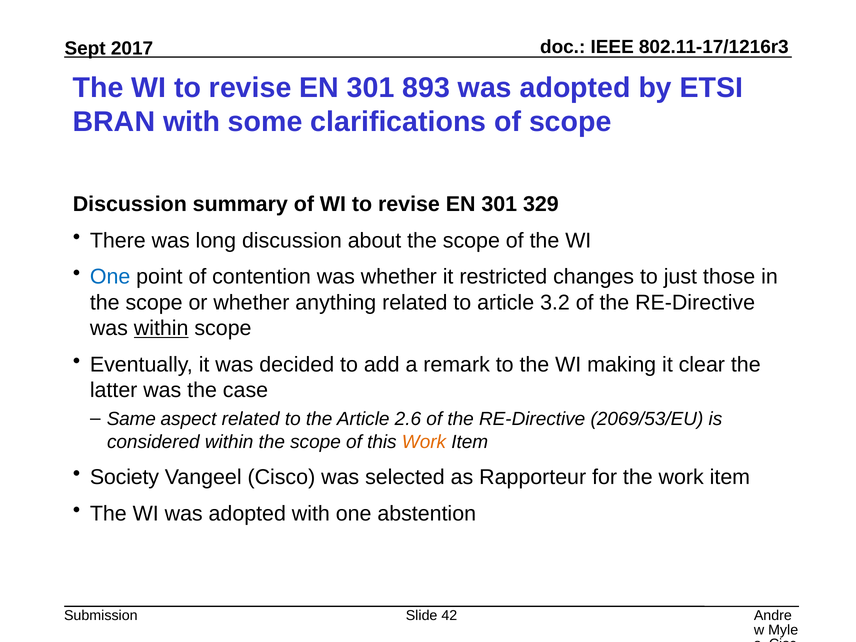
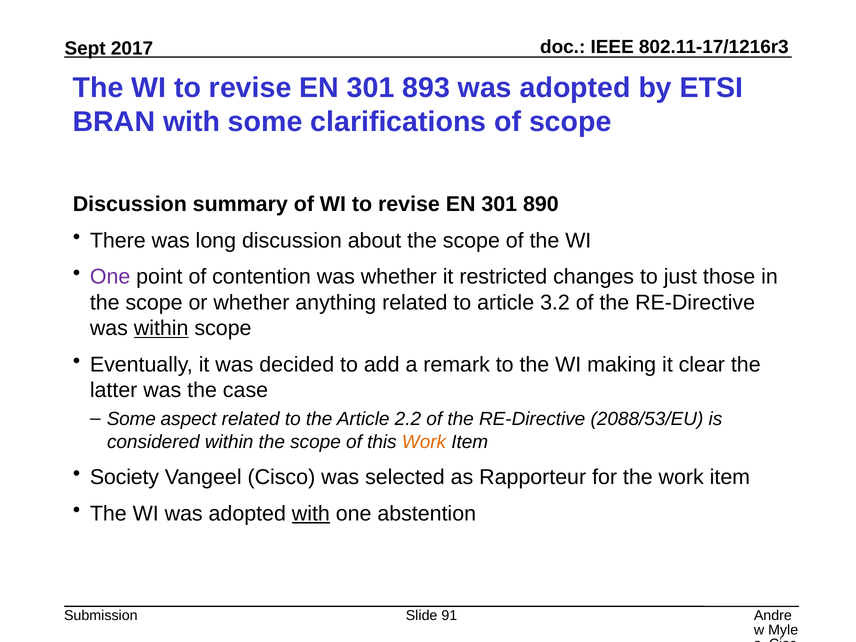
329: 329 -> 890
One at (110, 277) colour: blue -> purple
Same at (131, 419): Same -> Some
2.6: 2.6 -> 2.2
2069/53/EU: 2069/53/EU -> 2088/53/EU
with at (311, 514) underline: none -> present
42: 42 -> 91
